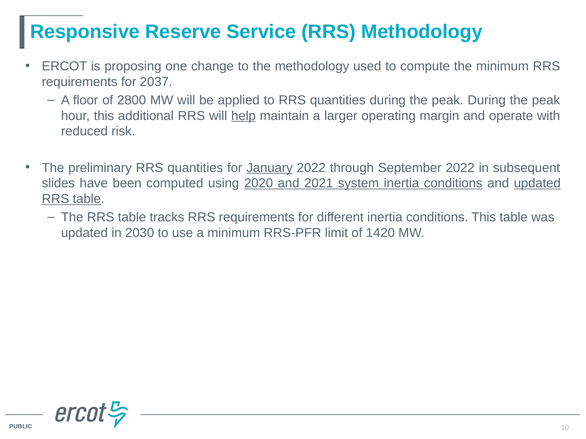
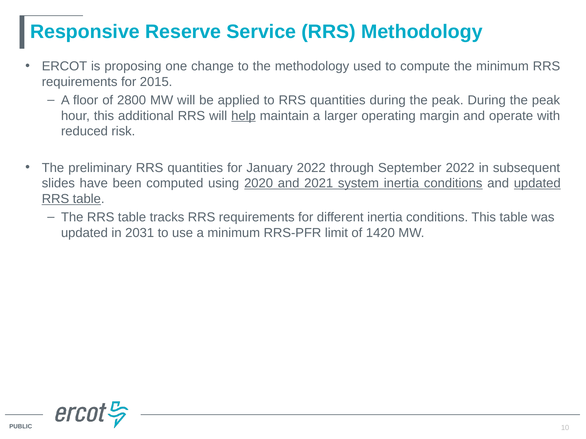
2037: 2037 -> 2015
January underline: present -> none
2030: 2030 -> 2031
